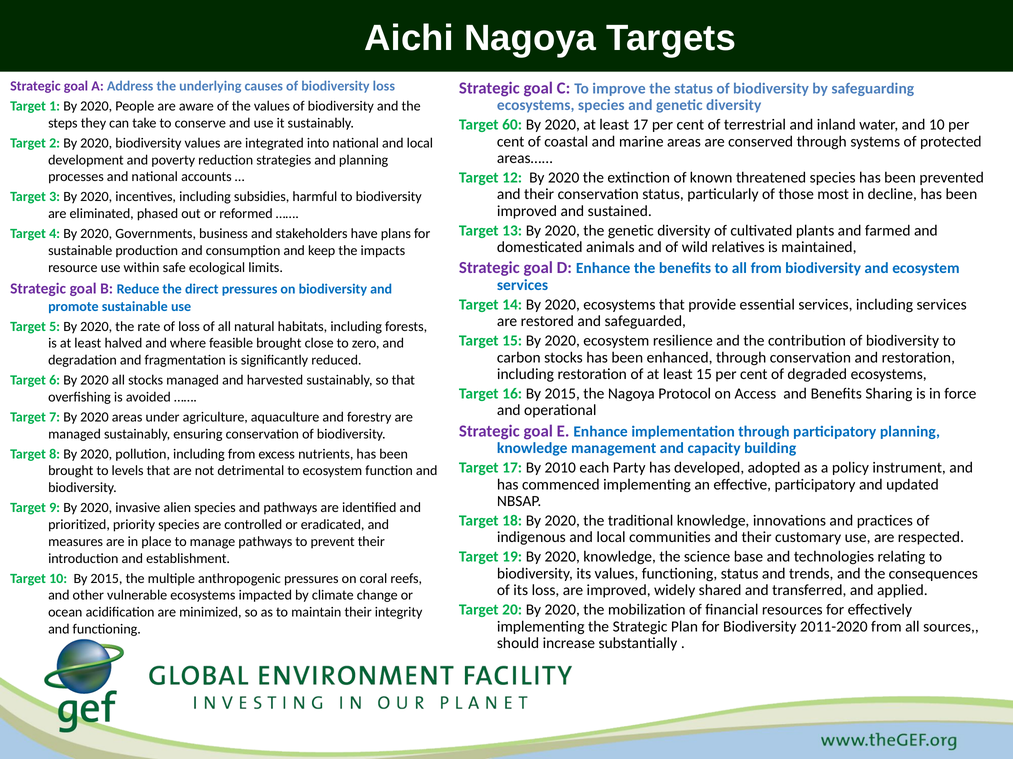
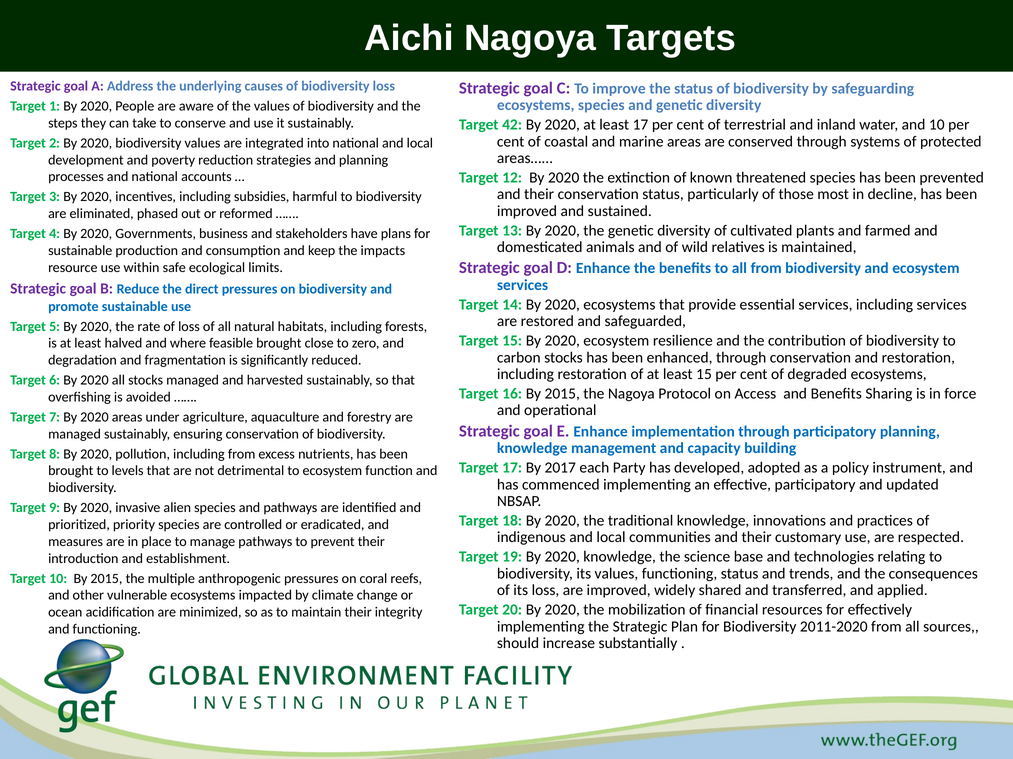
60: 60 -> 42
2010: 2010 -> 2017
